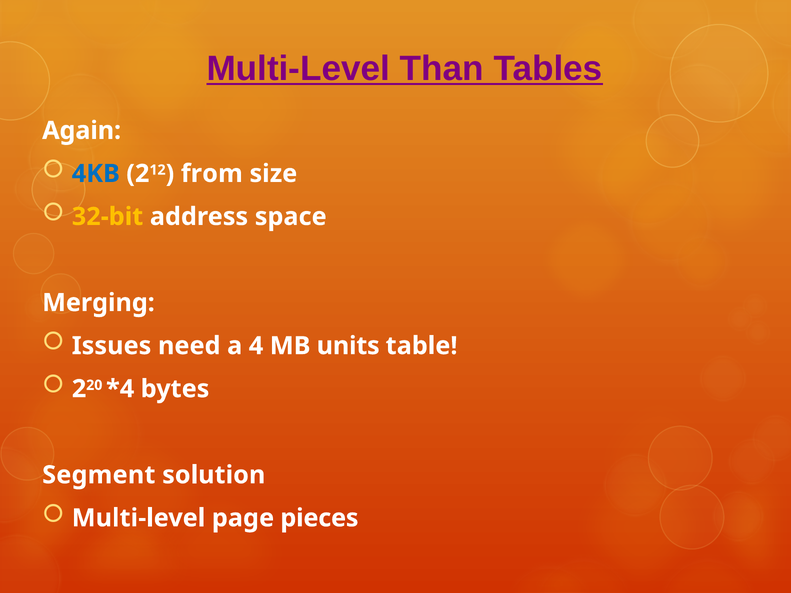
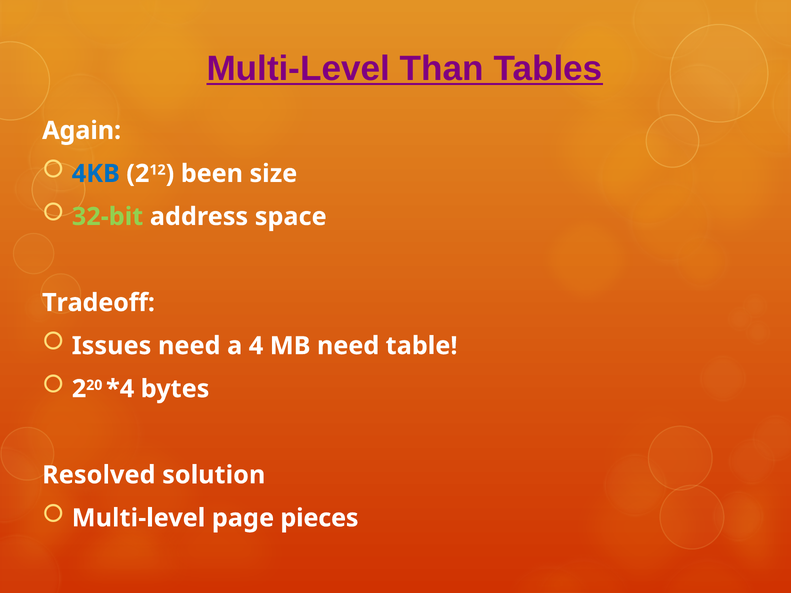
from: from -> been
32-bit colour: yellow -> light green
Merging: Merging -> Tradeoff
MB units: units -> need
Segment: Segment -> Resolved
